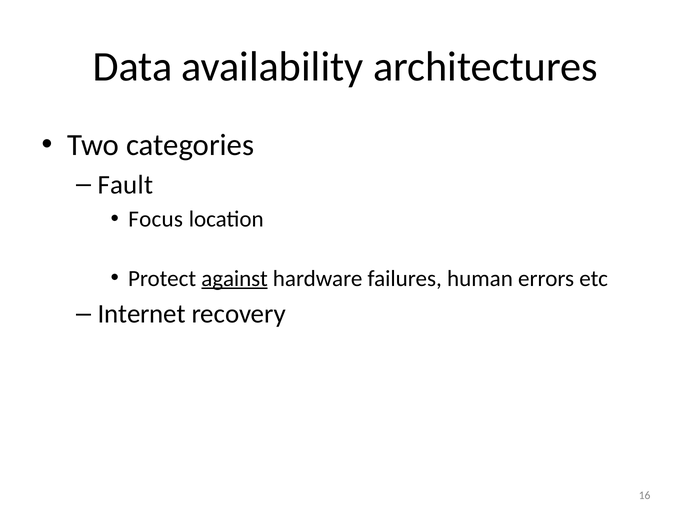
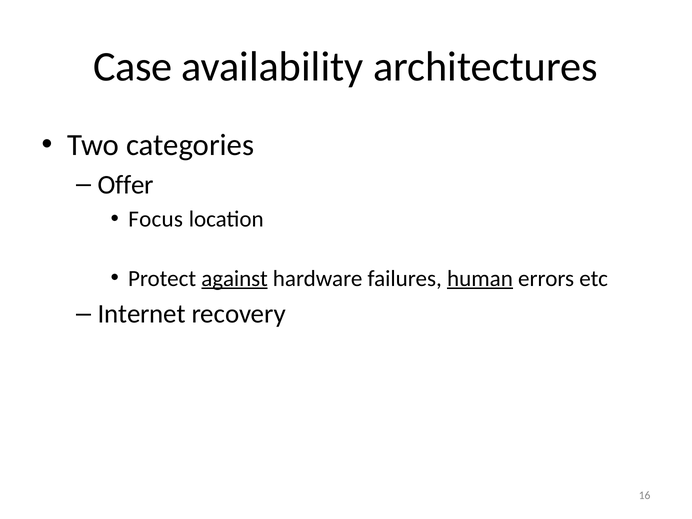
Data: Data -> Case
Fault: Fault -> Offer
human underline: none -> present
